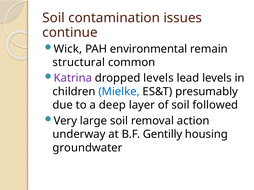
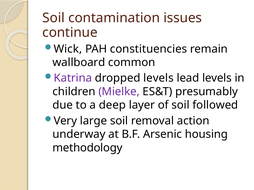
environmental: environmental -> constituencies
structural: structural -> wallboard
Mielke colour: blue -> purple
Gentilly: Gentilly -> Arsenic
groundwater: groundwater -> methodology
